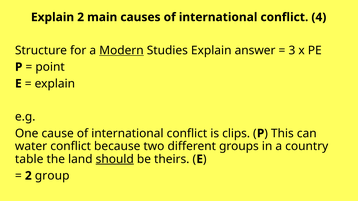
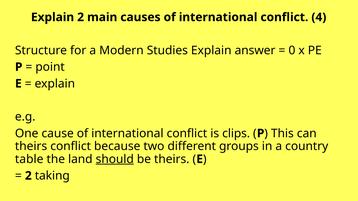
Modern underline: present -> none
3: 3 -> 0
water at (31, 147): water -> theirs
group: group -> taking
